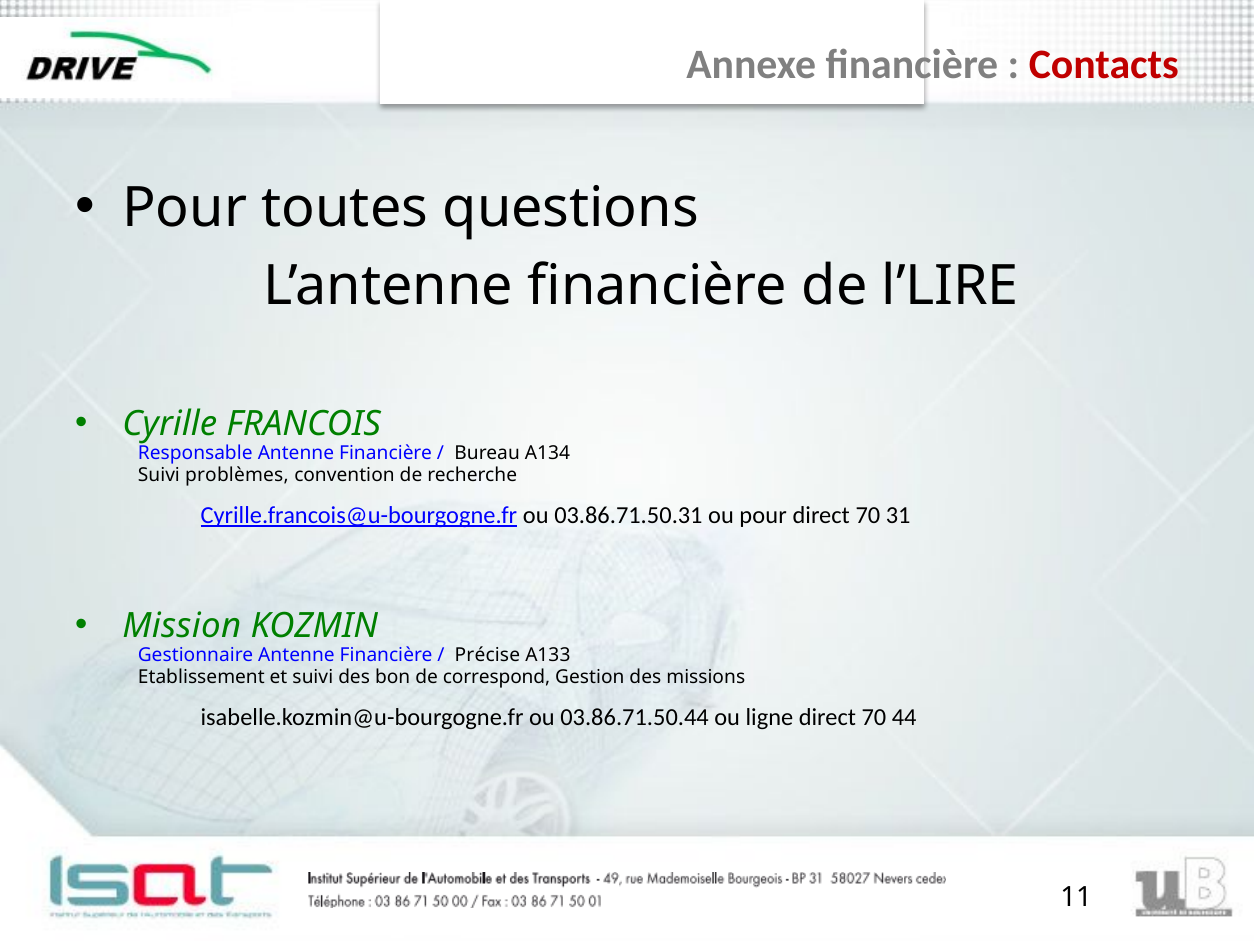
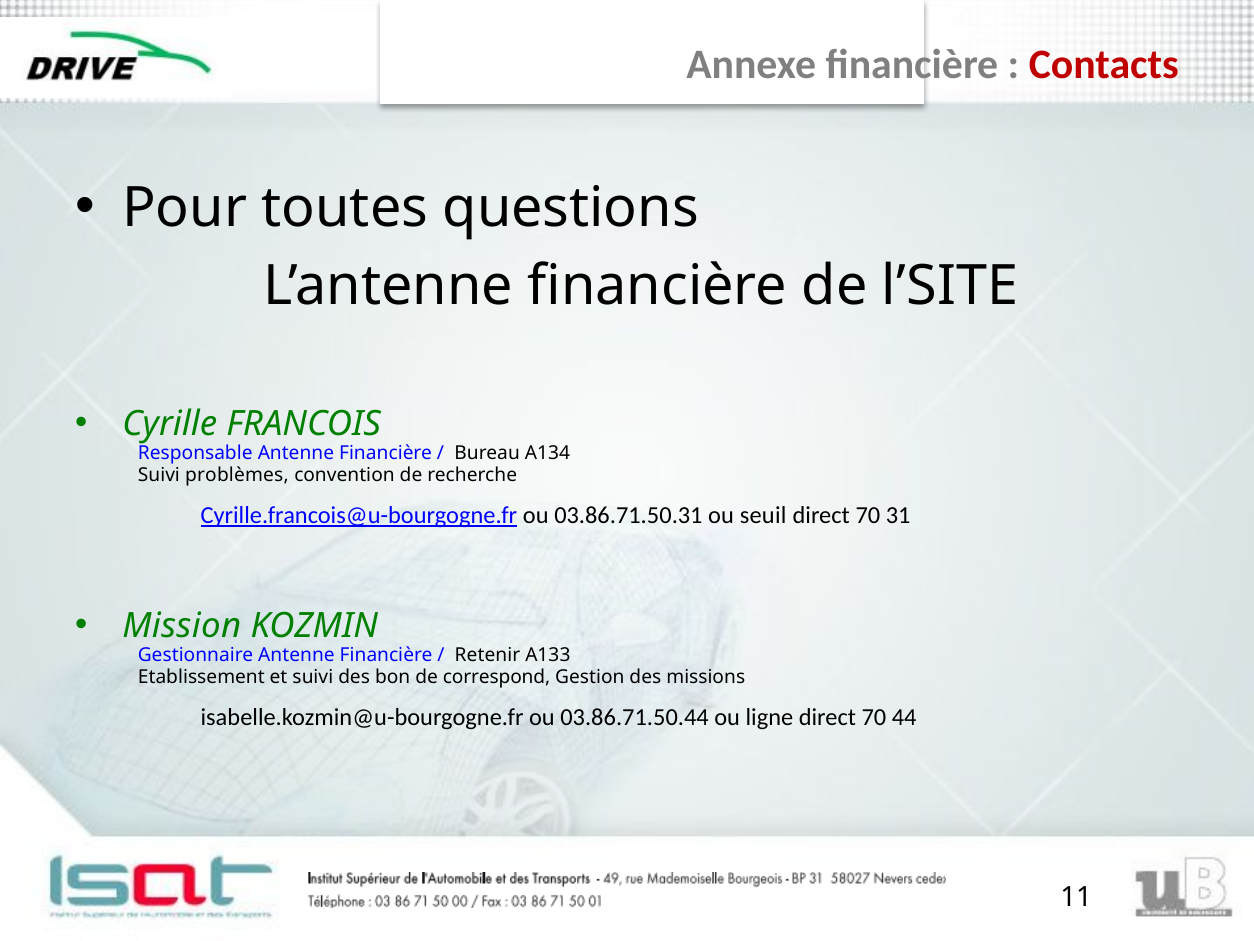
l’LIRE: l’LIRE -> l’SITE
ou pour: pour -> seuil
Précise: Précise -> Retenir
